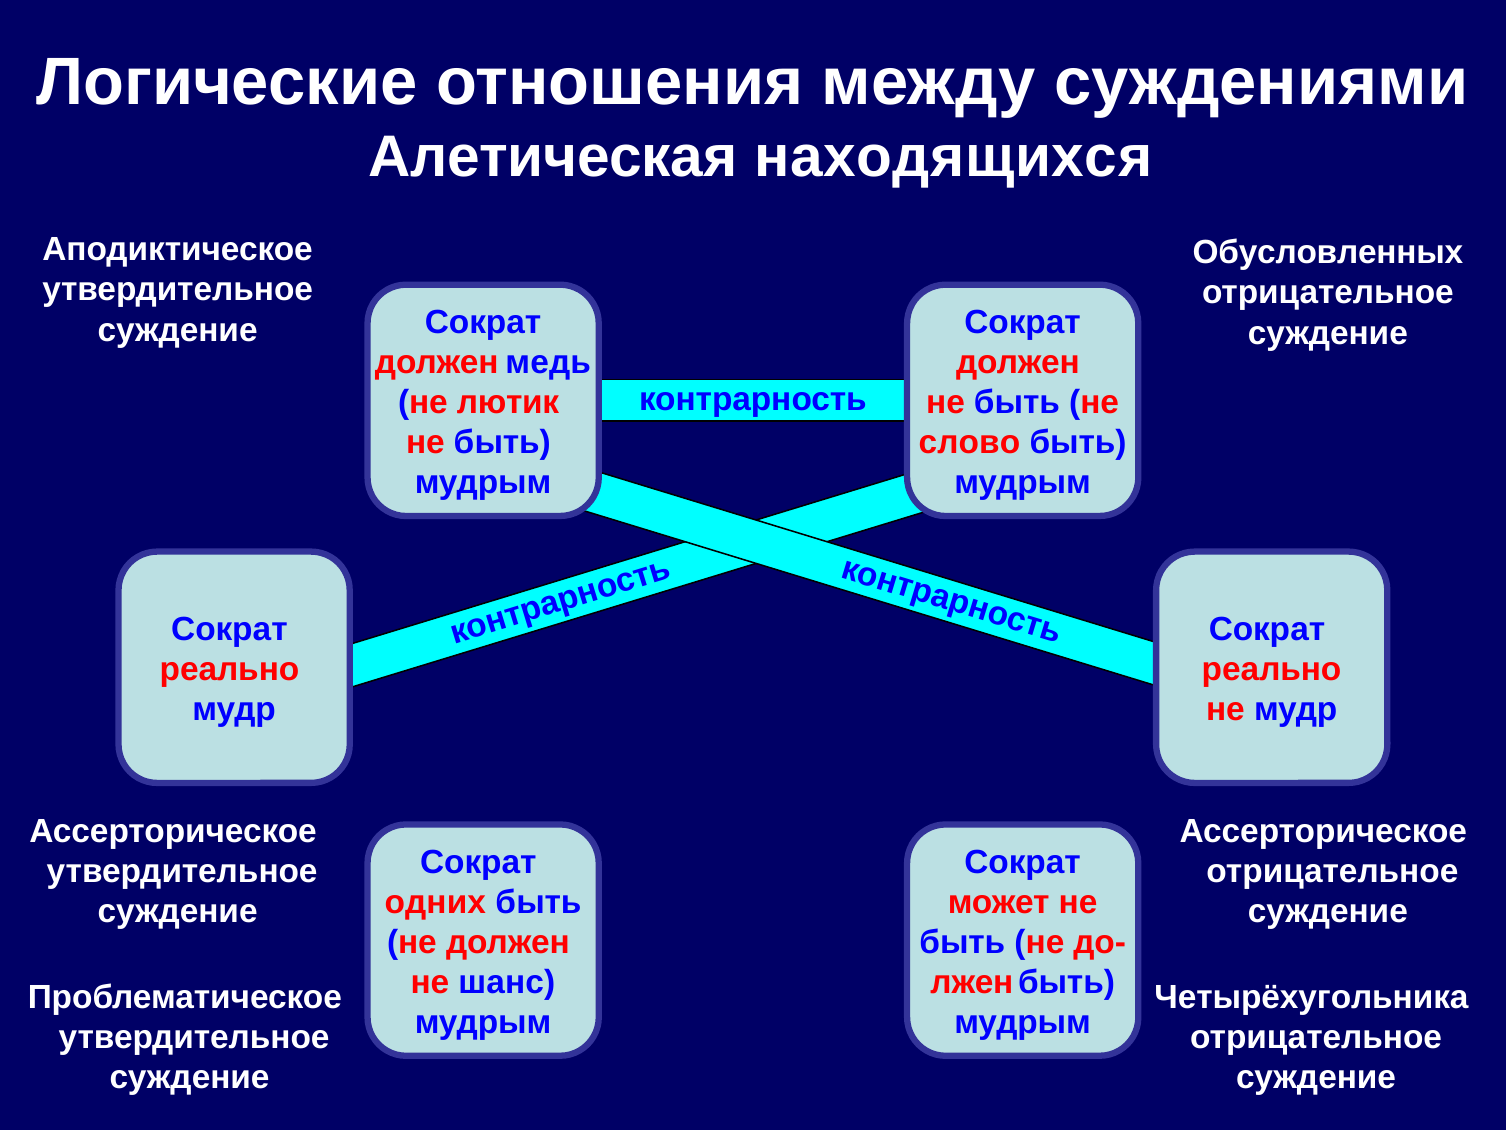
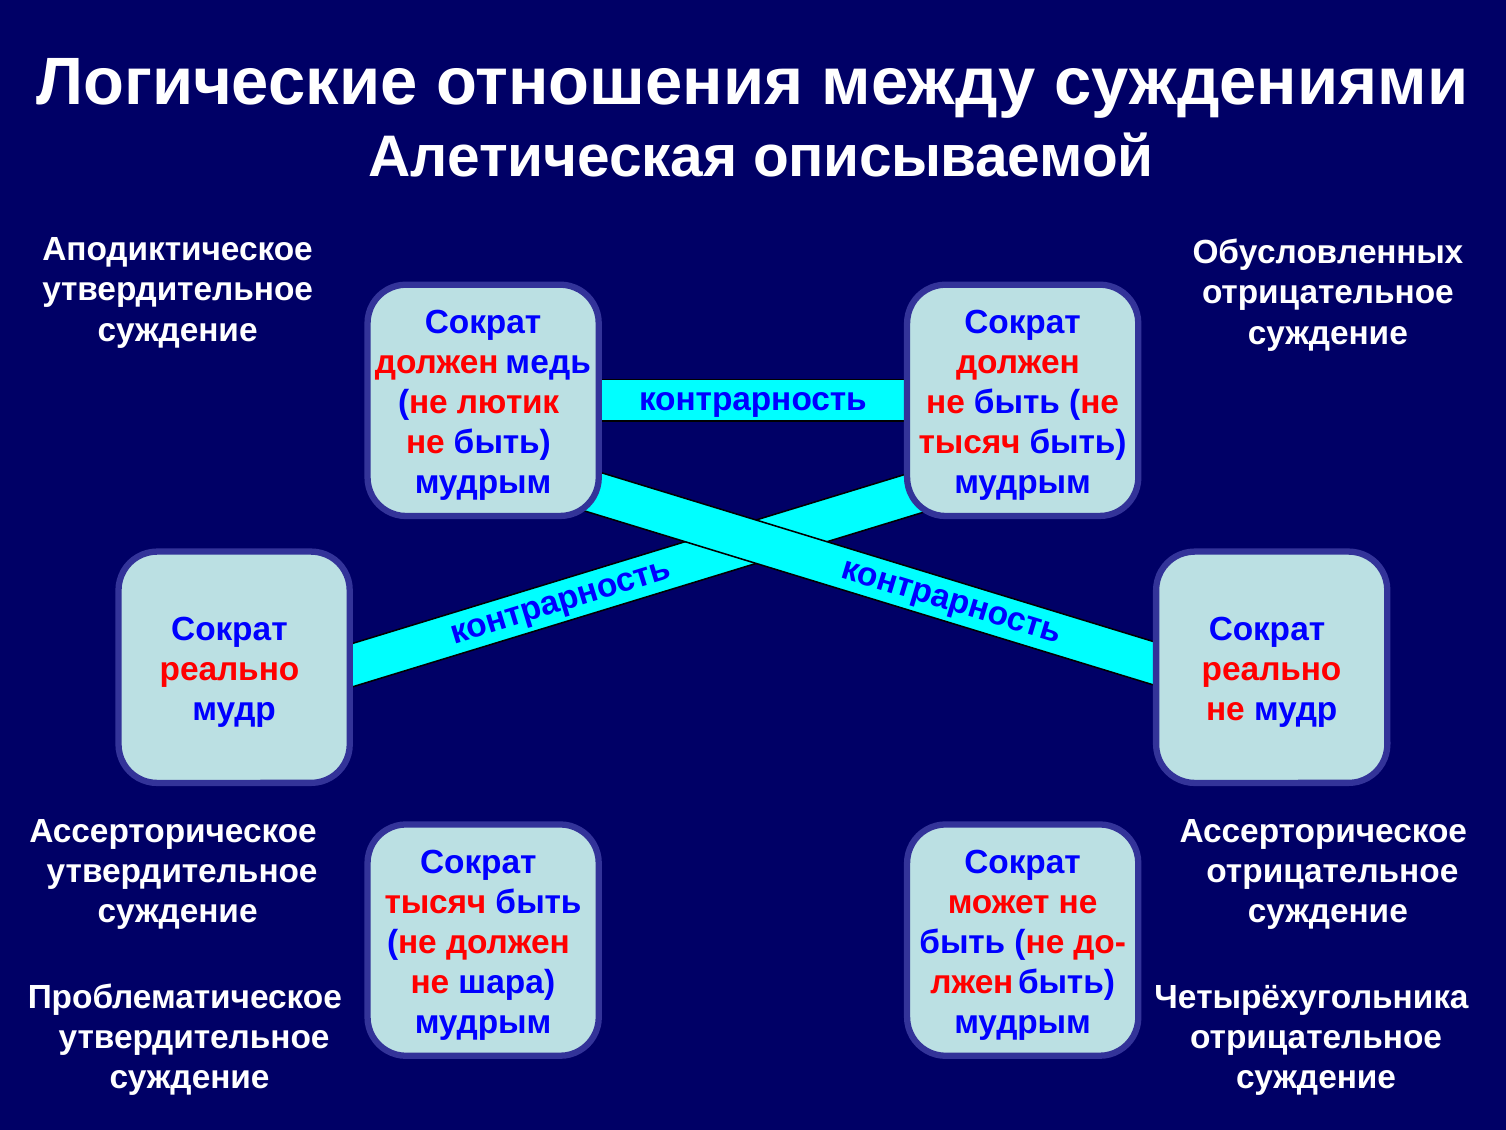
находящихся: находящихся -> описываемой
слово at (969, 443): слово -> тысяч
одних at (435, 902): одних -> тысяч
шанс: шанс -> шара
